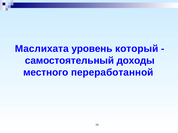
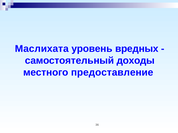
который: который -> вредных
переработанной: переработанной -> предоставление
